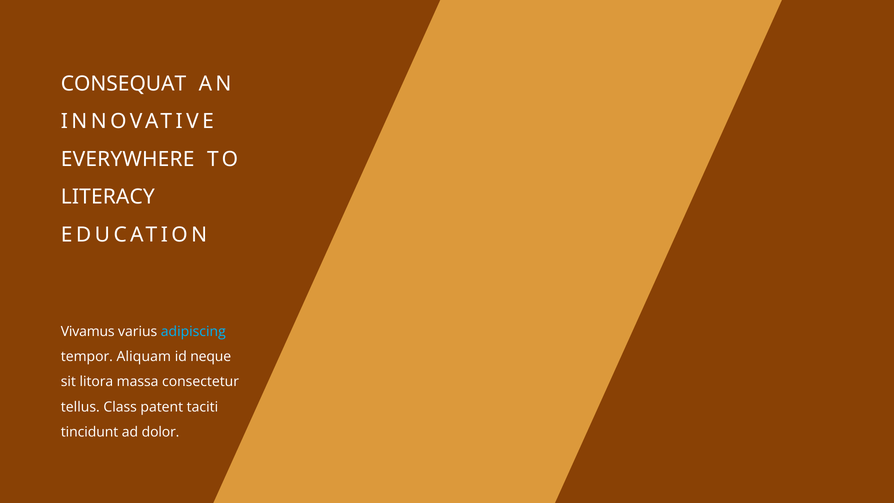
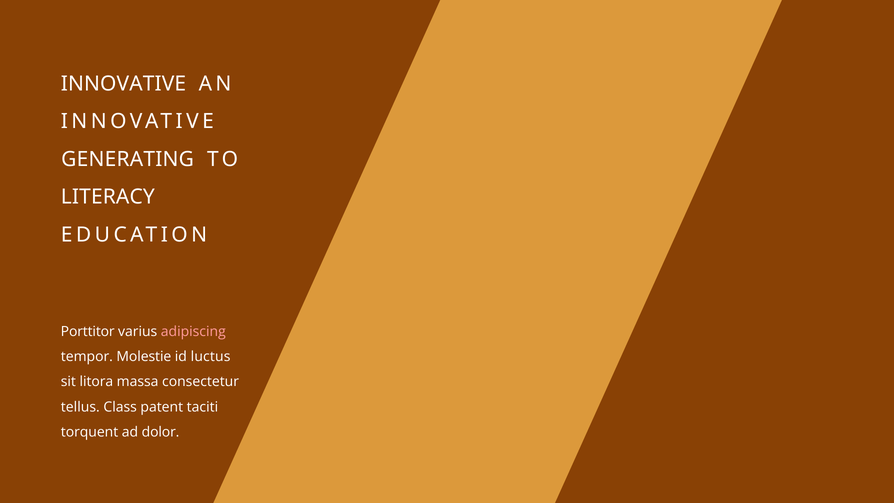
CONSEQUAT at (124, 84): CONSEQUAT -> INNOVATIVE
EVERYWHERE: EVERYWHERE -> GENERATING
Vivamus: Vivamus -> Porttitor
adipiscing colour: light blue -> pink
Aliquam: Aliquam -> Molestie
neque: neque -> luctus
tincidunt: tincidunt -> torquent
